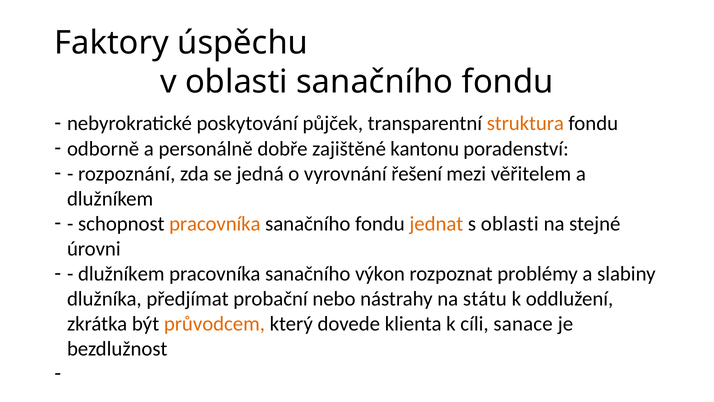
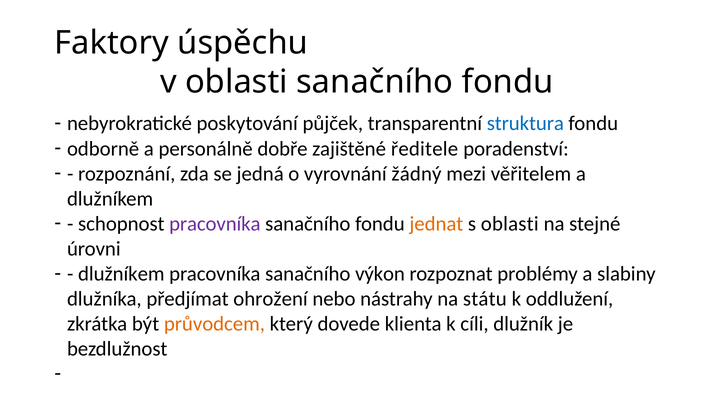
struktura colour: orange -> blue
kantonu: kantonu -> ředitele
řešení: řešení -> žádný
pracovníka at (215, 223) colour: orange -> purple
probační: probační -> ohrožení
sanace: sanace -> dlužník
